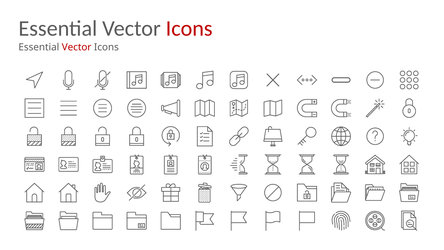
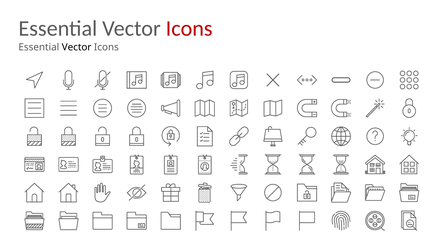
Vector at (77, 47) colour: red -> black
